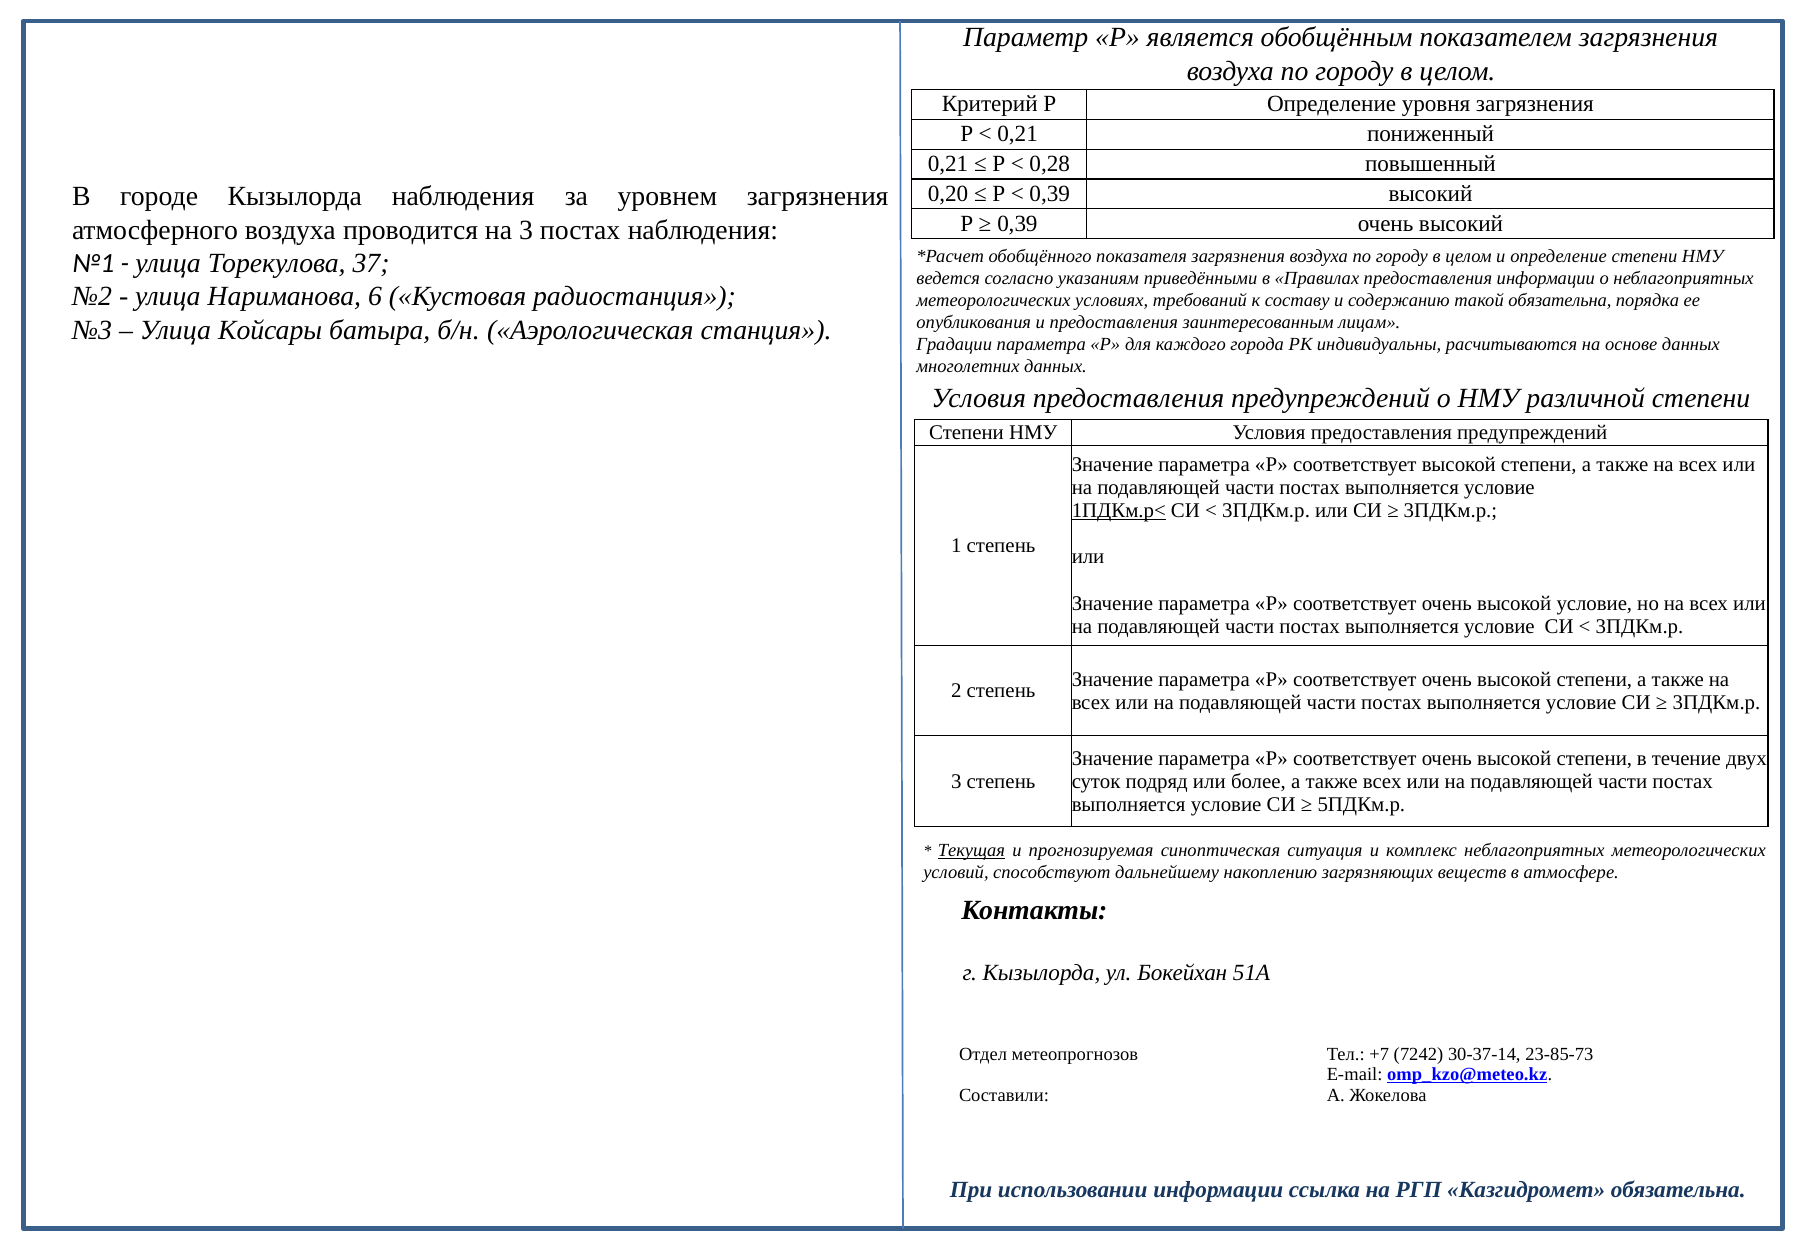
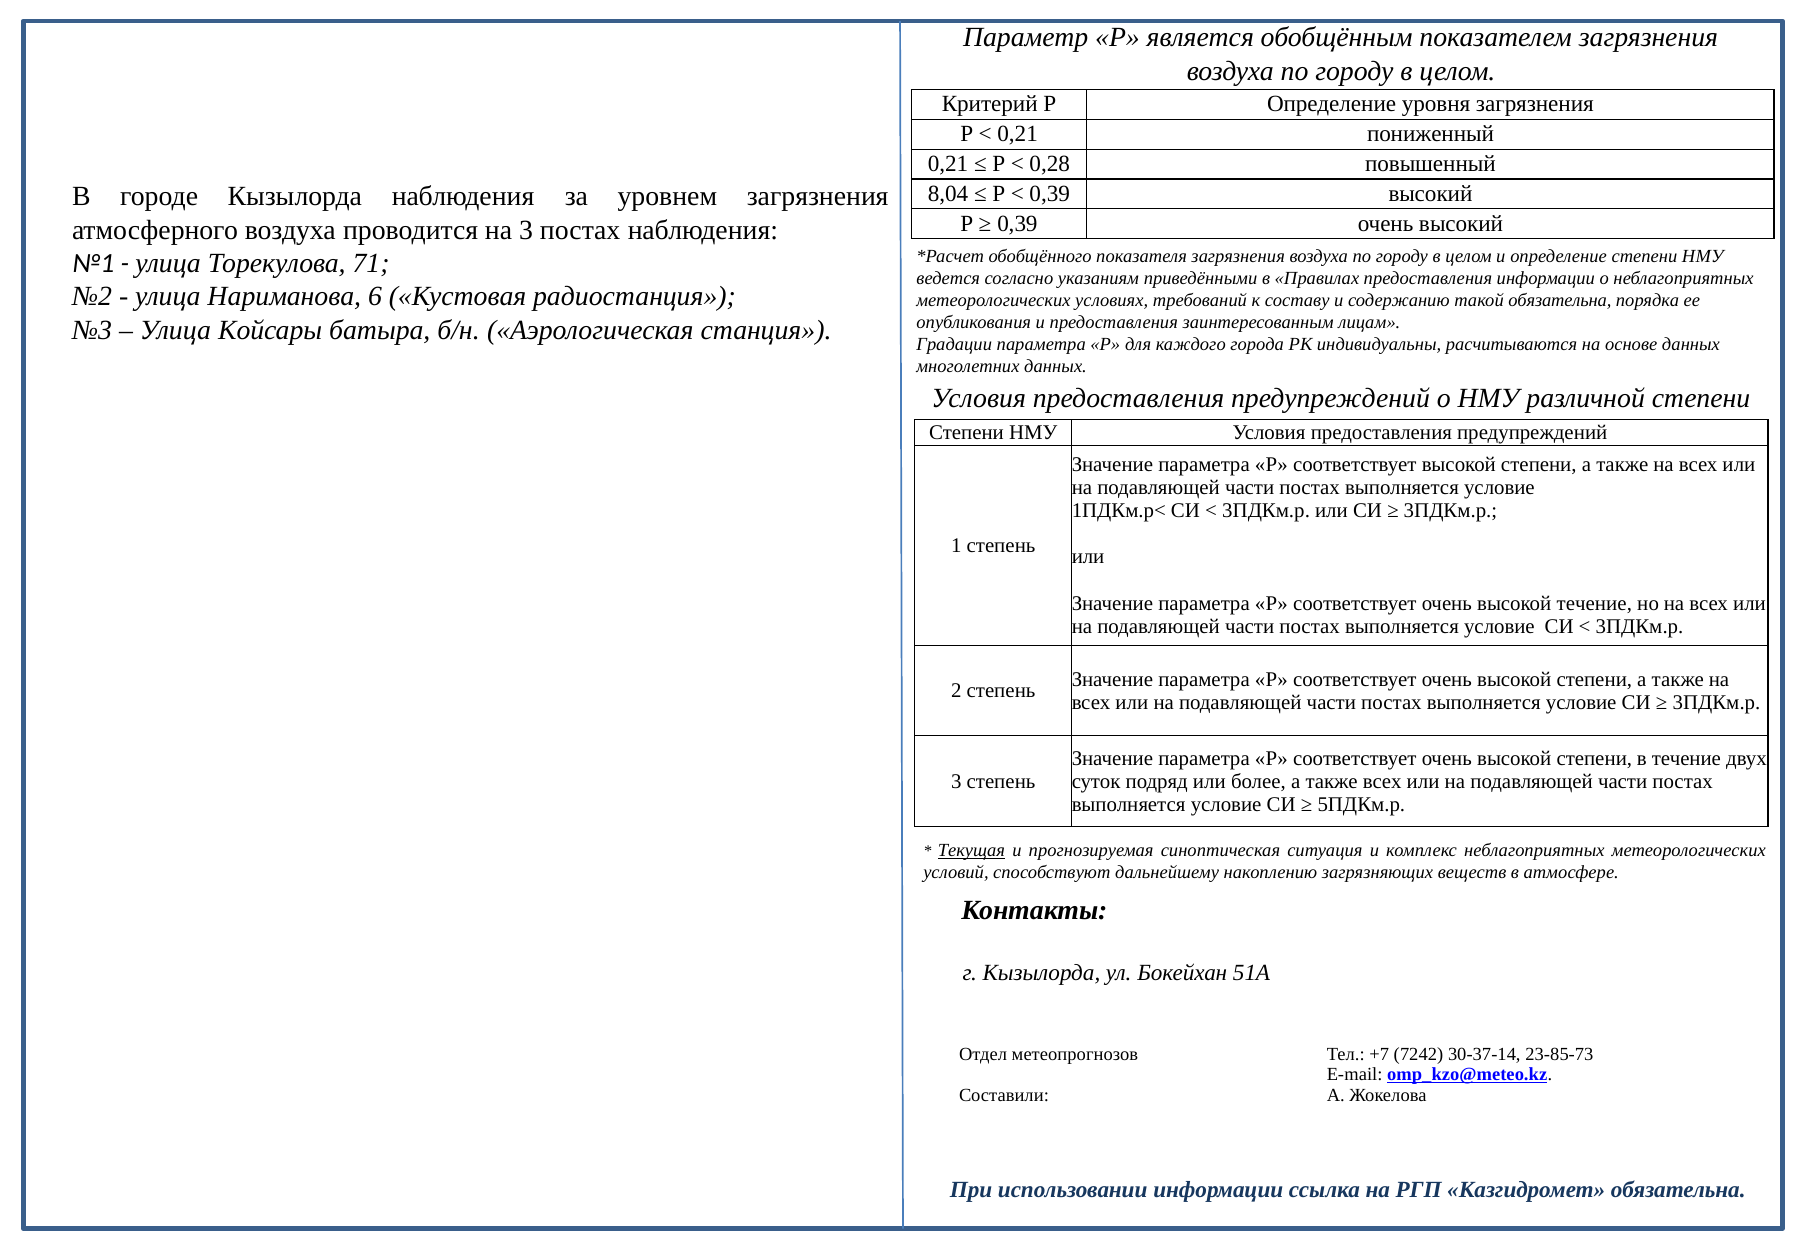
0,20: 0,20 -> 8,04
37: 37 -> 71
1ПДКм.р< underline: present -> none
высокой условие: условие -> течение
